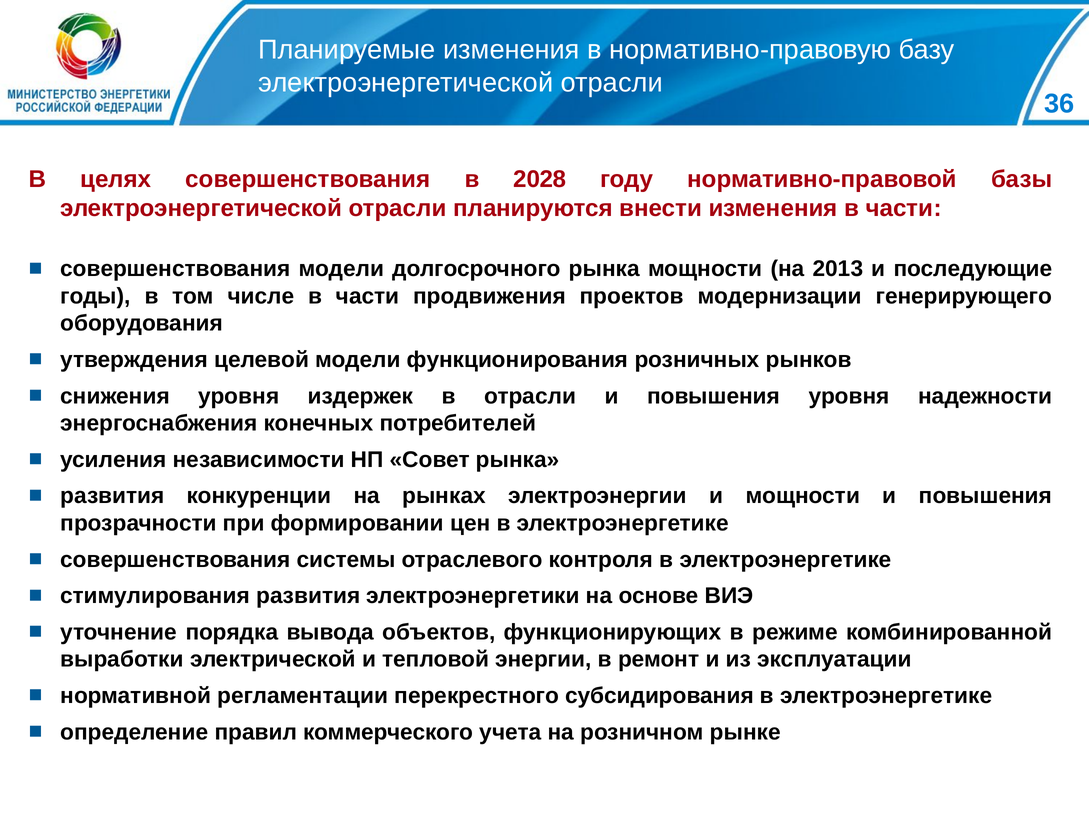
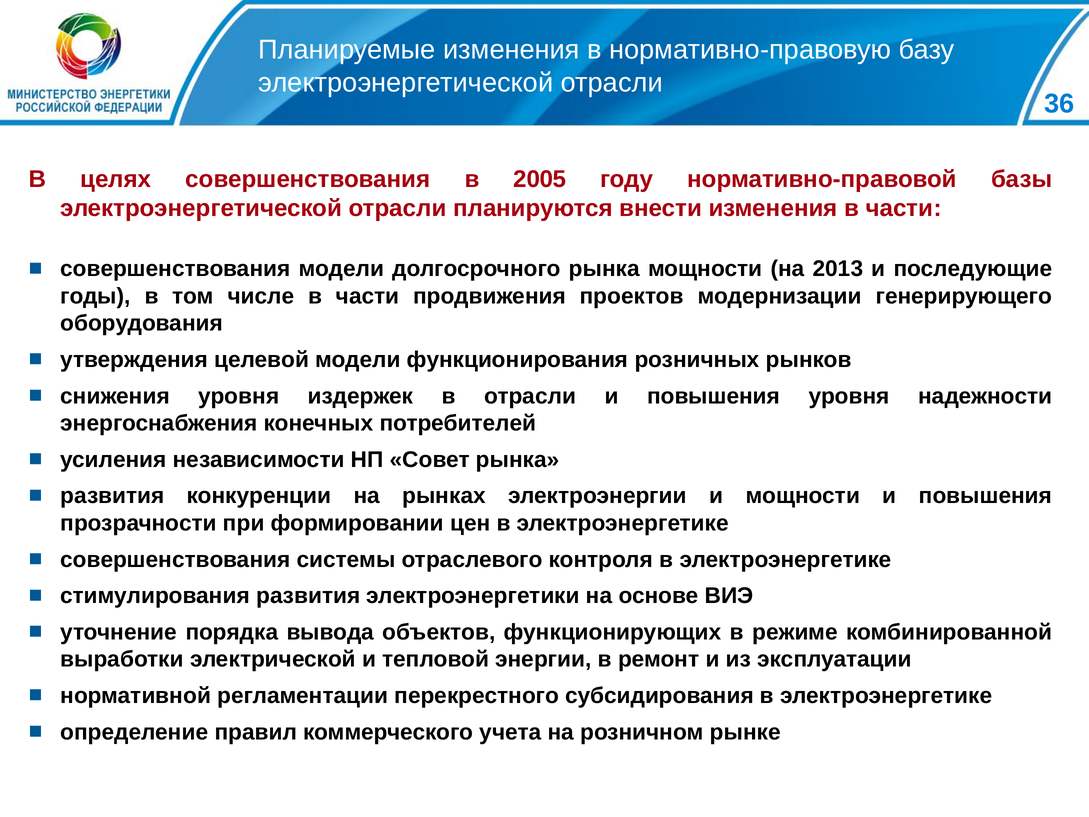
2028: 2028 -> 2005
